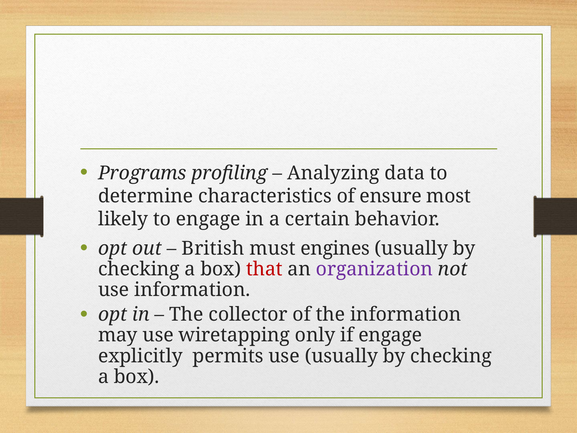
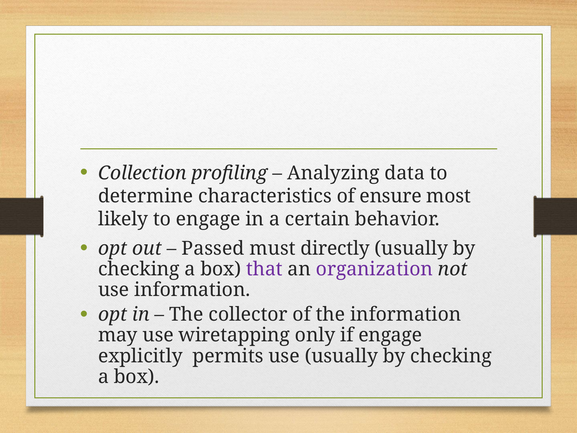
Programs: Programs -> Collection
British: British -> Passed
engines: engines -> directly
that colour: red -> purple
